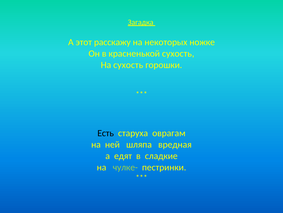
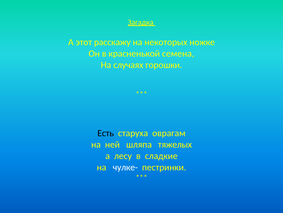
красненькой сухость: сухость -> семена
На сухость: сухость -> случаях
вредная: вредная -> тяжелых
едят: едят -> лесу
чулке- colour: light green -> white
